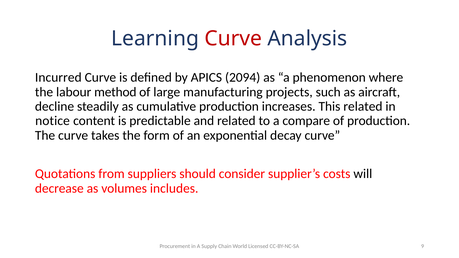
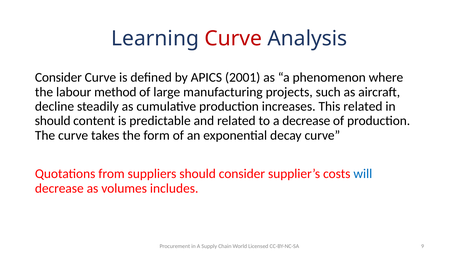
Incurred at (58, 78): Incurred -> Consider
2094: 2094 -> 2001
notice at (53, 121): notice -> should
a compare: compare -> decrease
will colour: black -> blue
